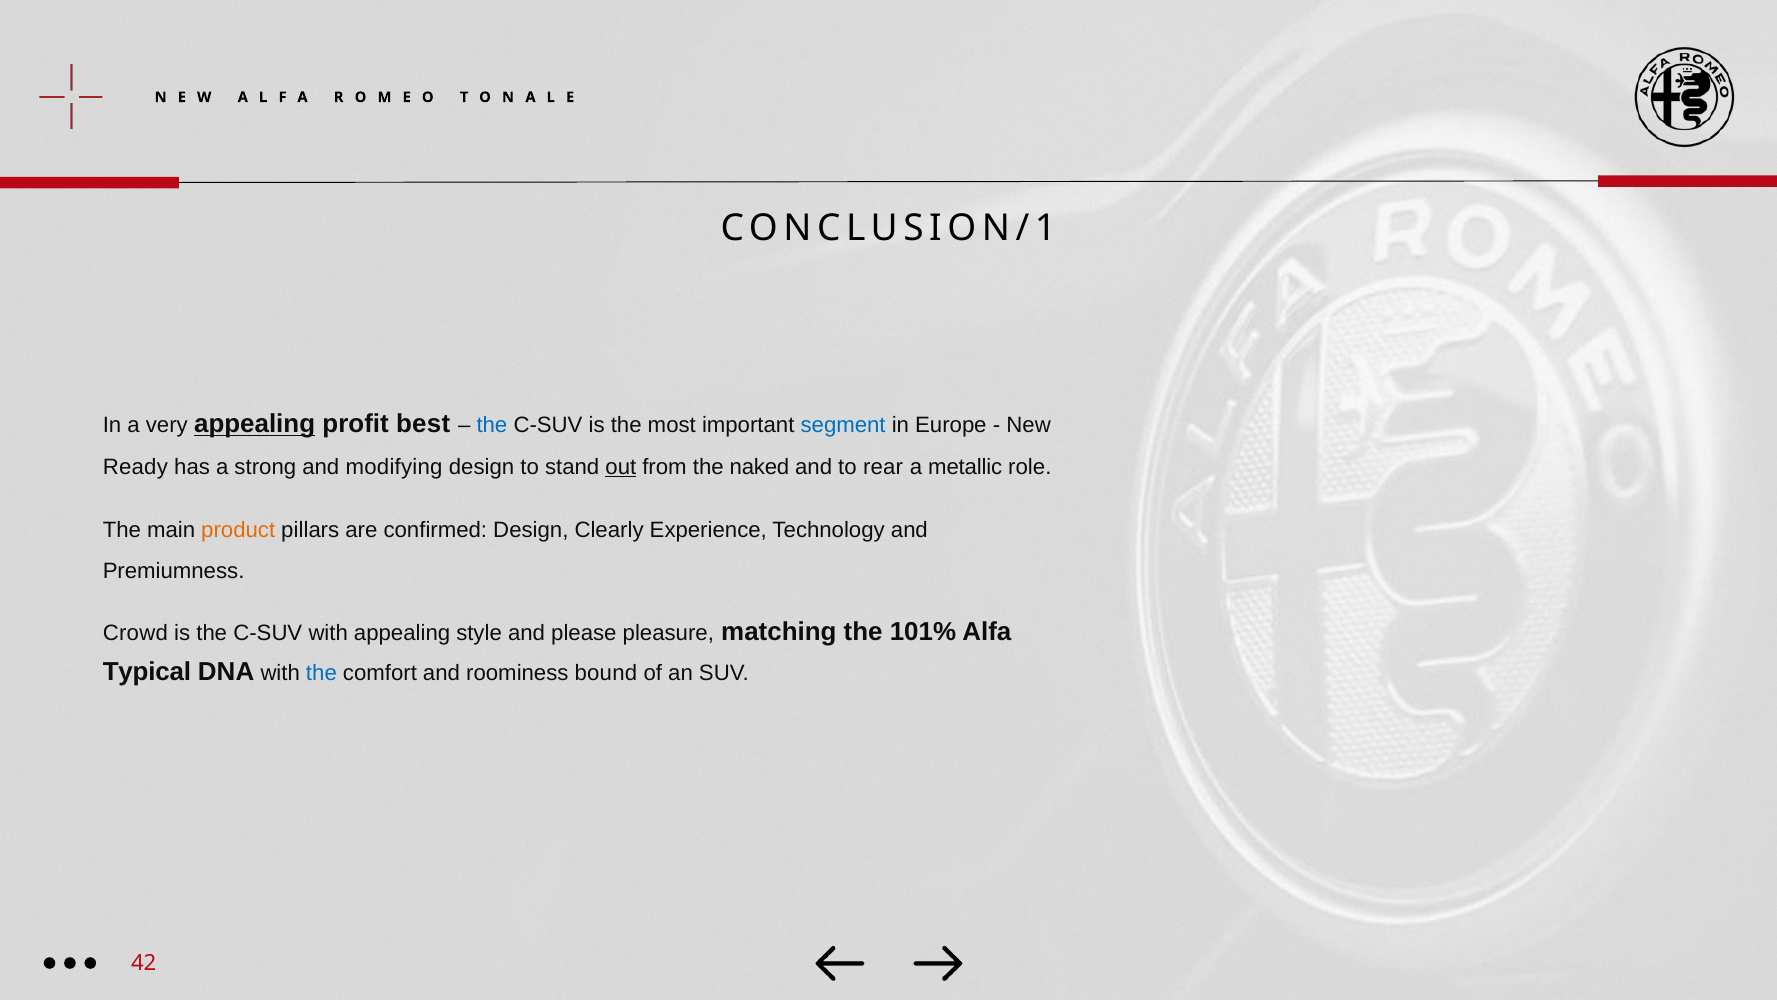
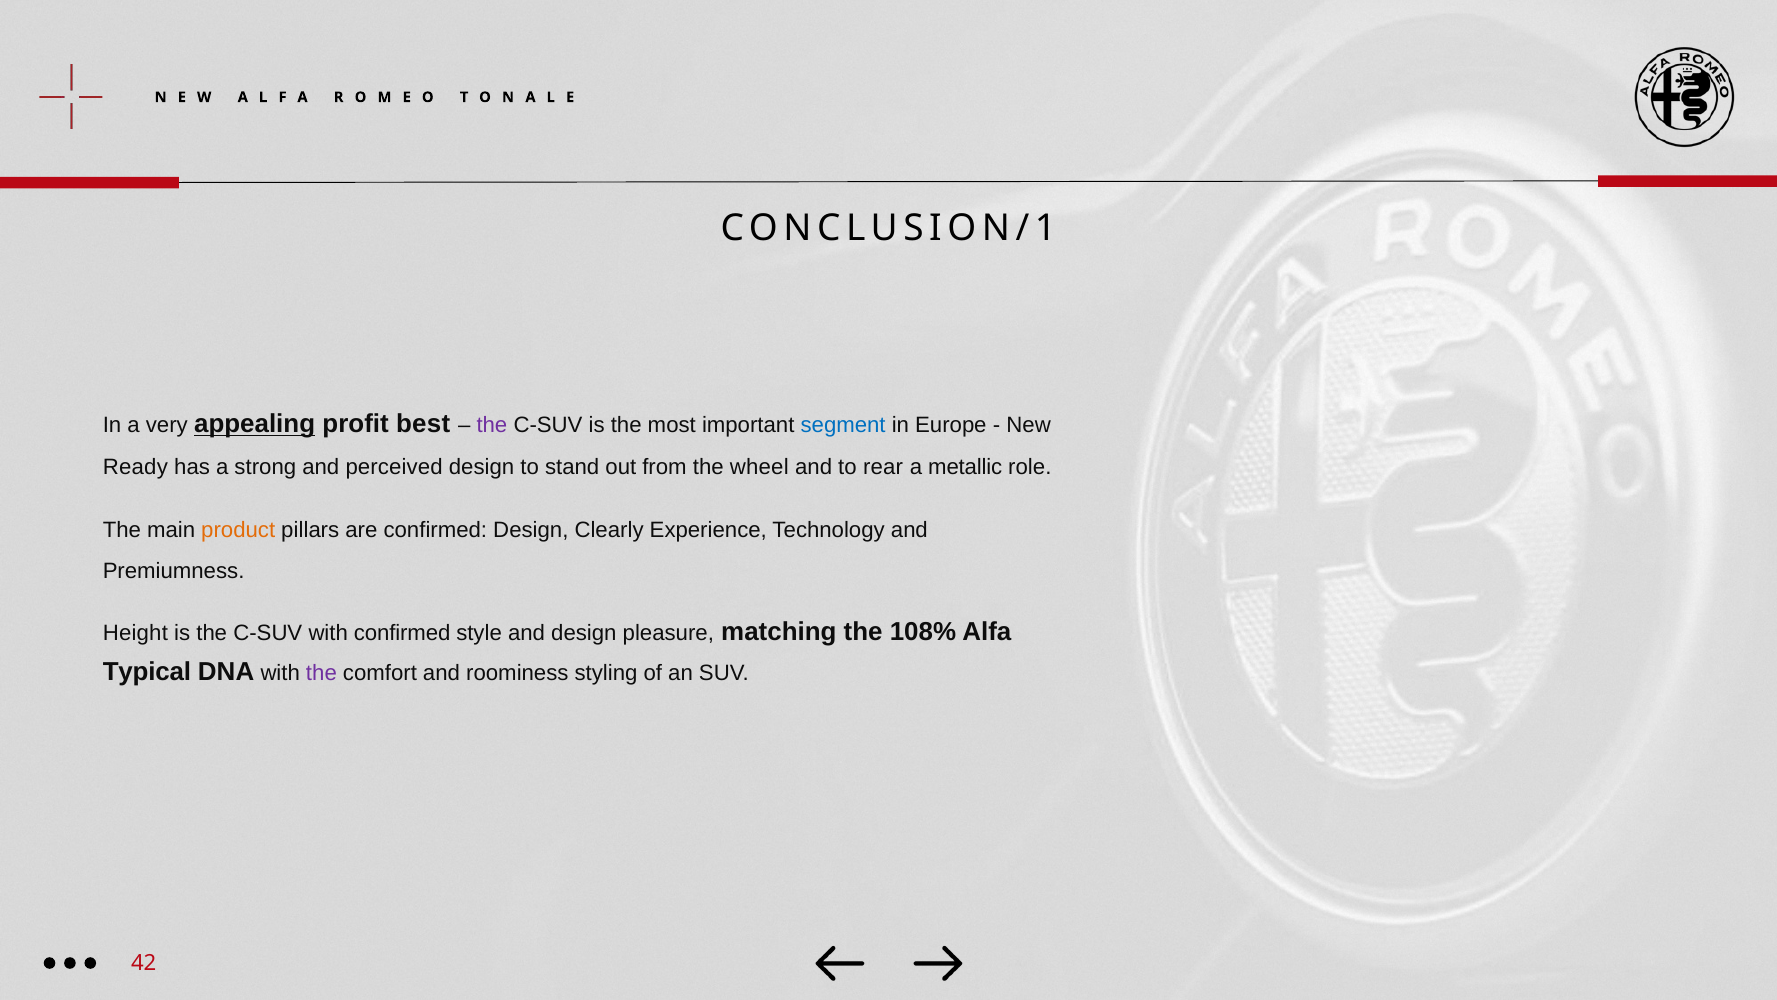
the at (492, 425) colour: blue -> purple
modifying: modifying -> perceived
out underline: present -> none
naked: naked -> wheel
Crowd: Crowd -> Height
with appealing: appealing -> confirmed
and please: please -> design
101%: 101% -> 108%
the at (321, 673) colour: blue -> purple
bound: bound -> styling
